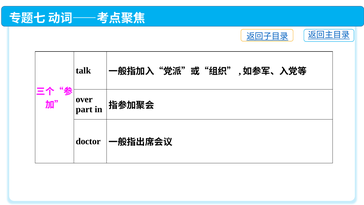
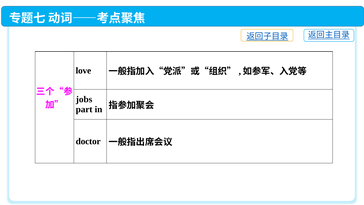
talk: talk -> love
over: over -> jobs
